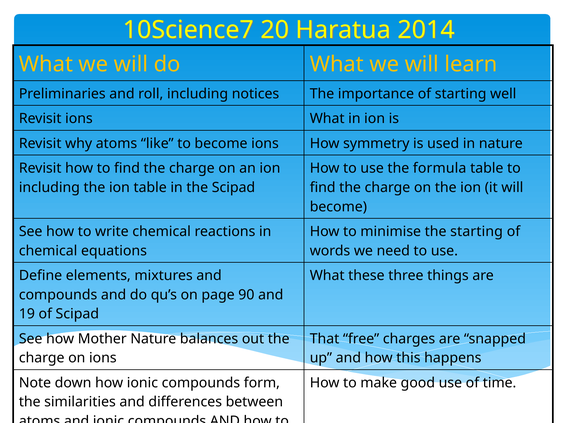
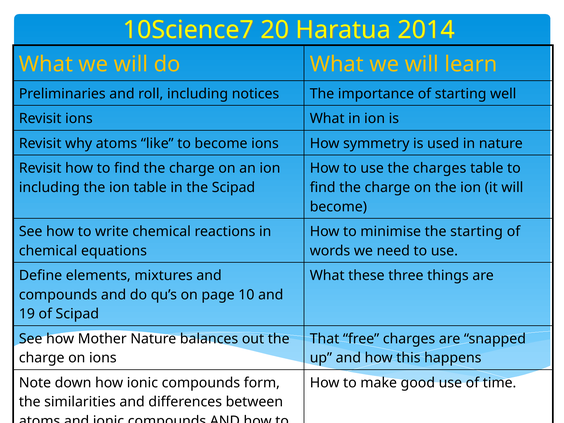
use the formula: formula -> charges
90: 90 -> 10
